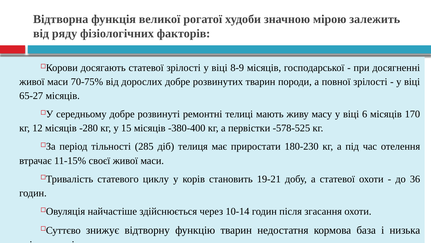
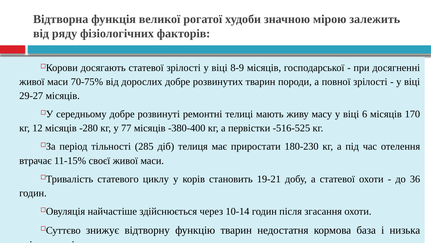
65-27: 65-27 -> 29-27
15: 15 -> 77
-578-525: -578-525 -> -516-525
